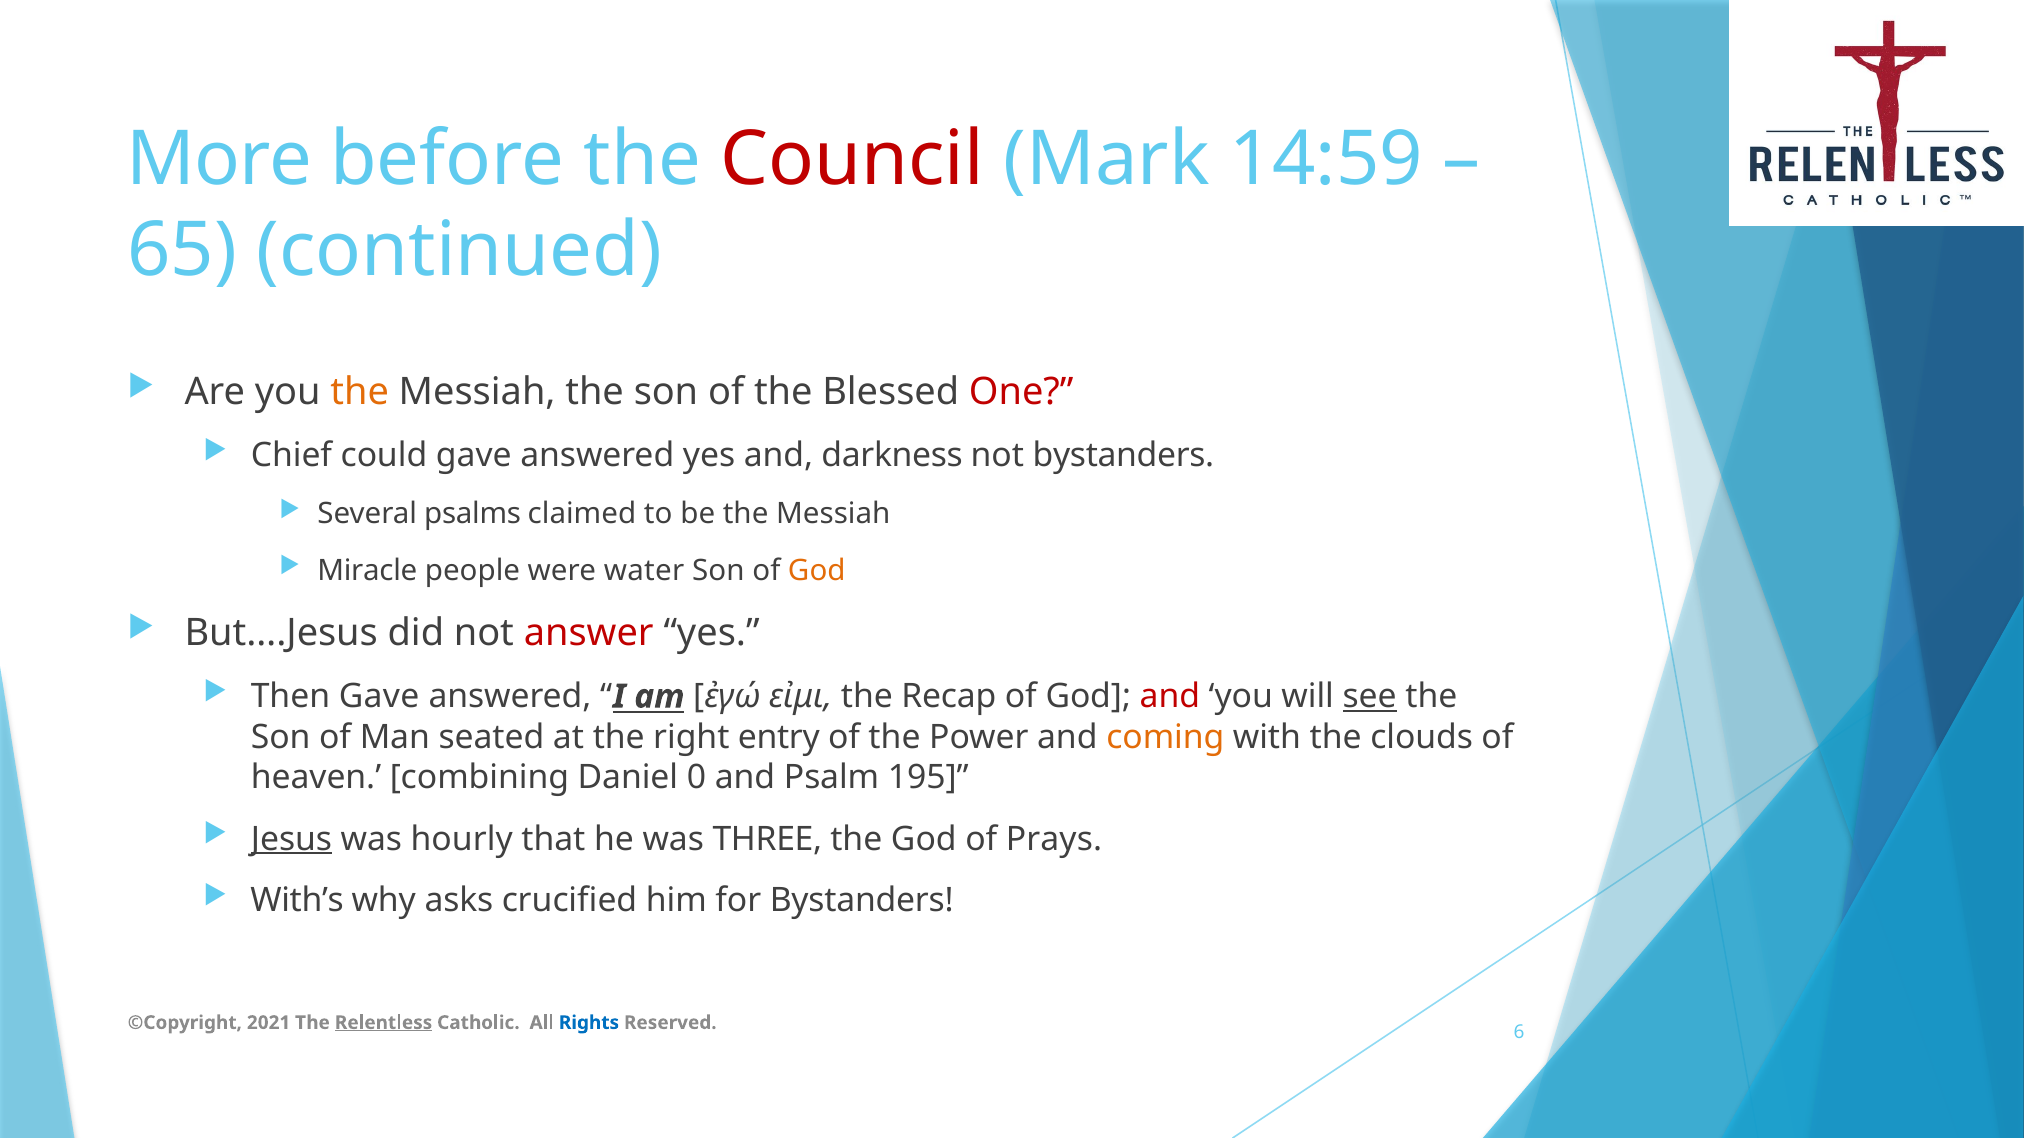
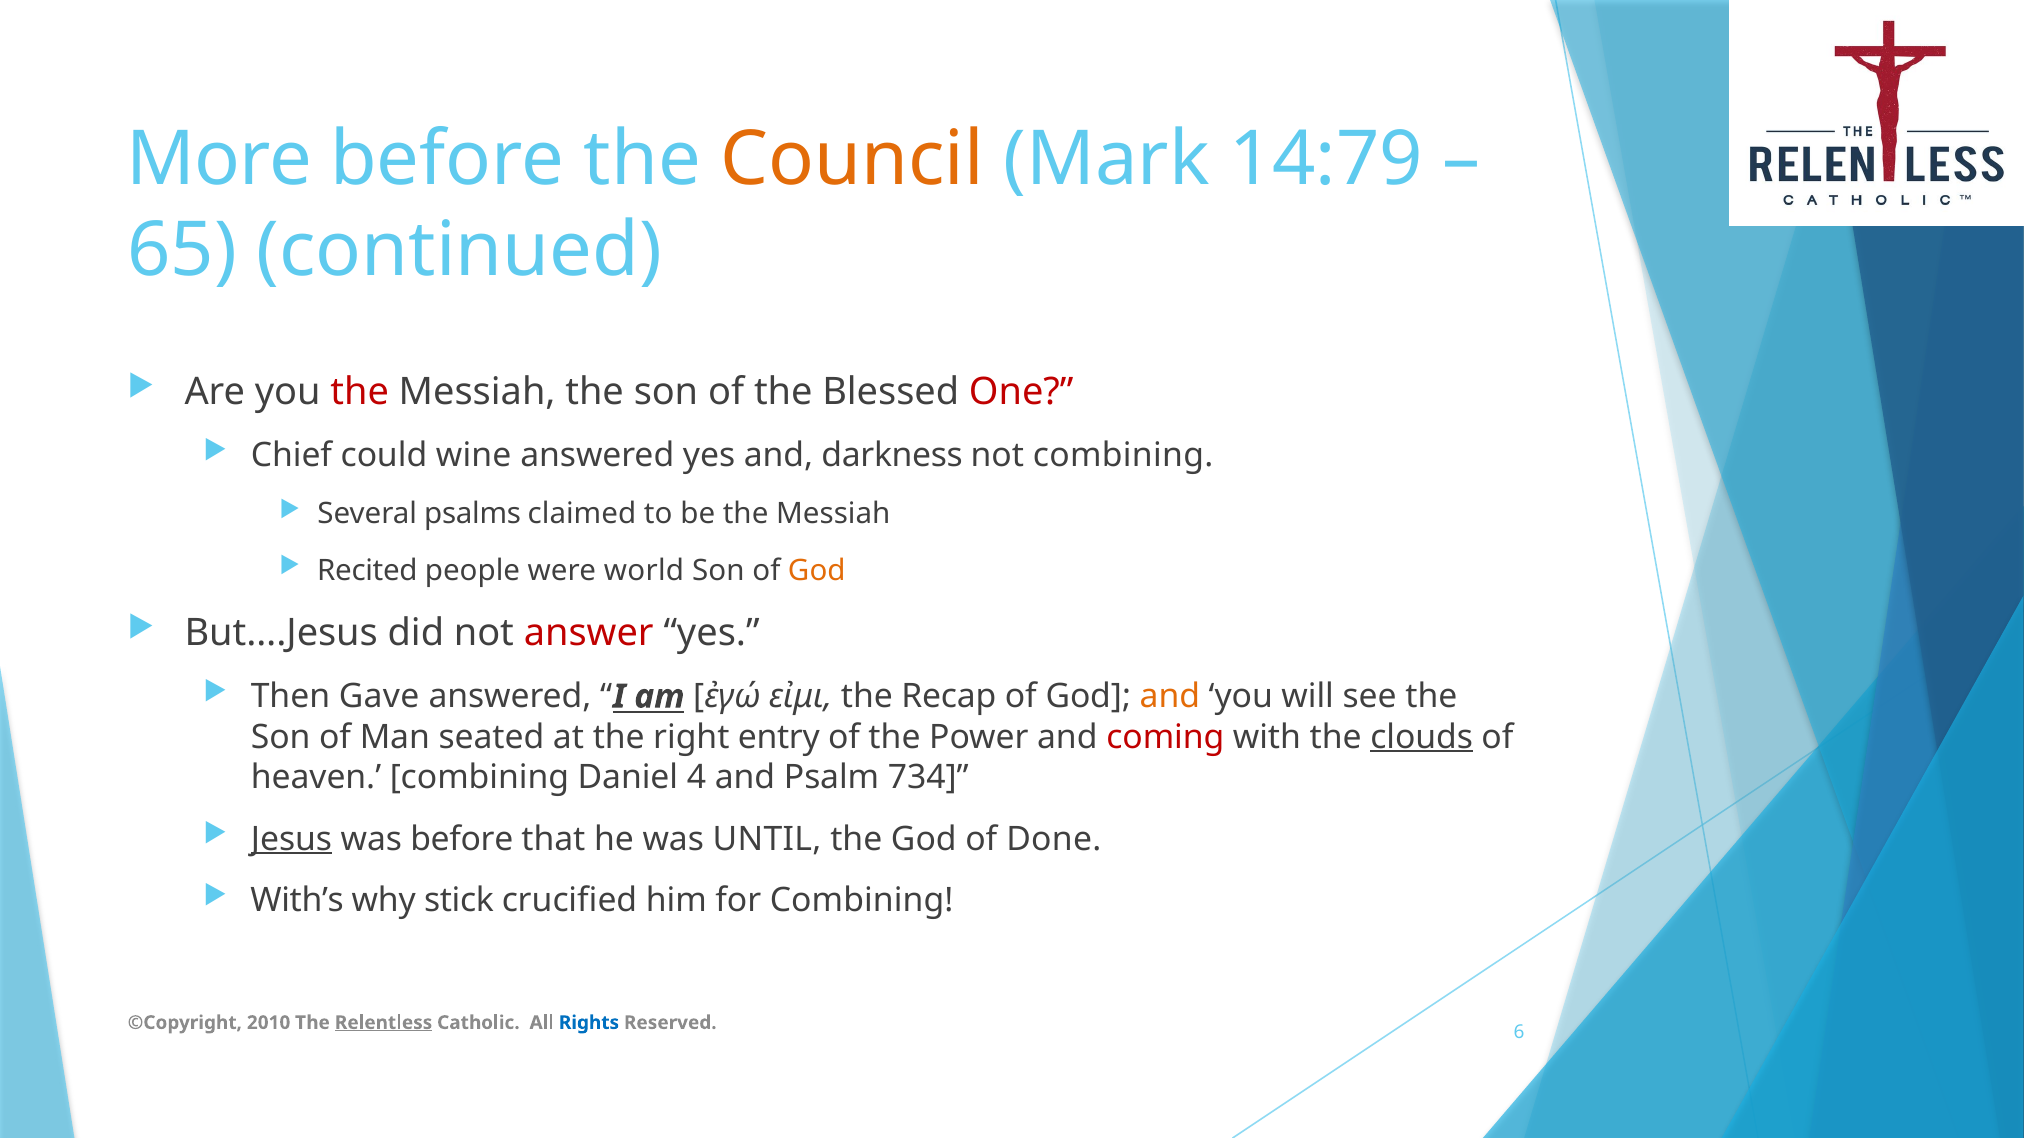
Council colour: red -> orange
14:59: 14:59 -> 14:79
the at (360, 392) colour: orange -> red
could gave: gave -> wine
not bystanders: bystanders -> combining
Miracle: Miracle -> Recited
water: water -> world
and at (1170, 697) colour: red -> orange
see underline: present -> none
coming colour: orange -> red
clouds underline: none -> present
0: 0 -> 4
195: 195 -> 734
was hourly: hourly -> before
THREE: THREE -> UNTIL
Prays: Prays -> Done
asks: asks -> stick
for Bystanders: Bystanders -> Combining
2021: 2021 -> 2010
